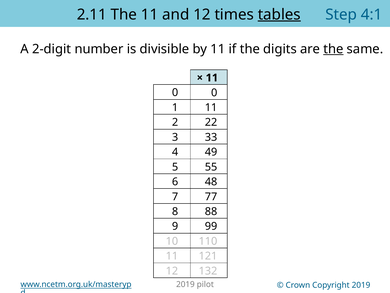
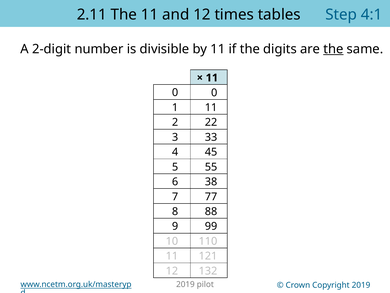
tables underline: present -> none
49: 49 -> 45
48: 48 -> 38
